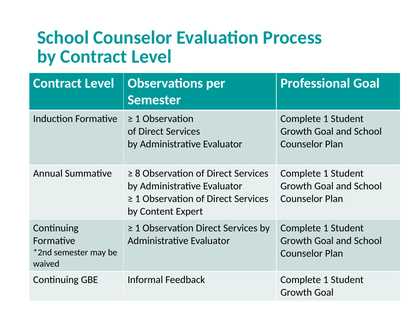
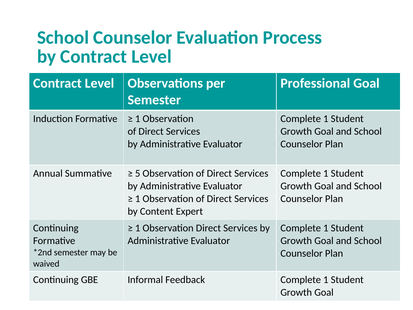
8: 8 -> 5
